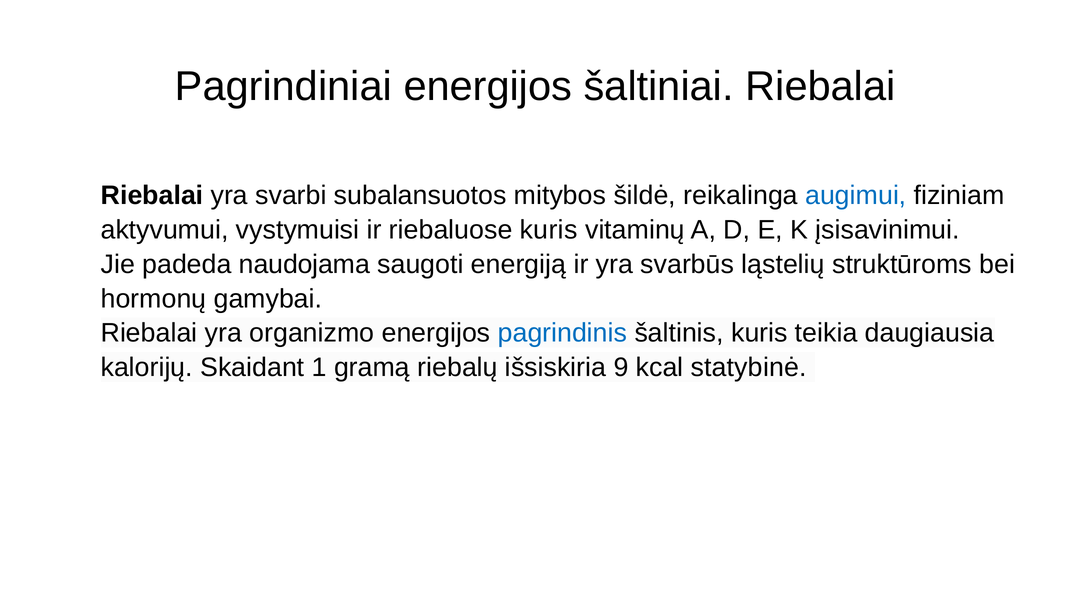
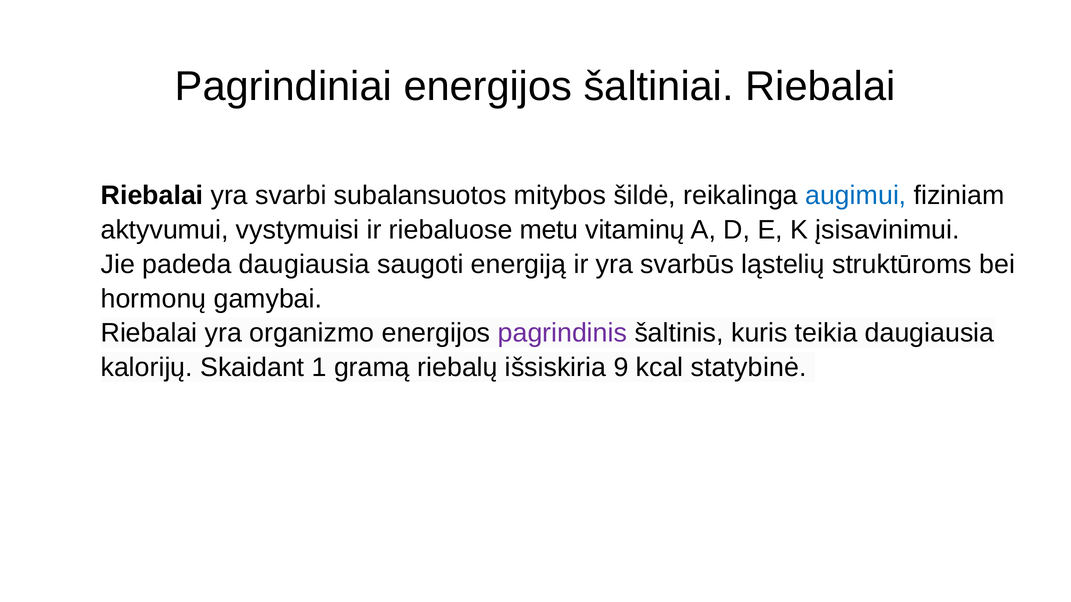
riebaluose kuris: kuris -> metu
padeda naudojama: naudojama -> daugiausia
pagrindinis colour: blue -> purple
